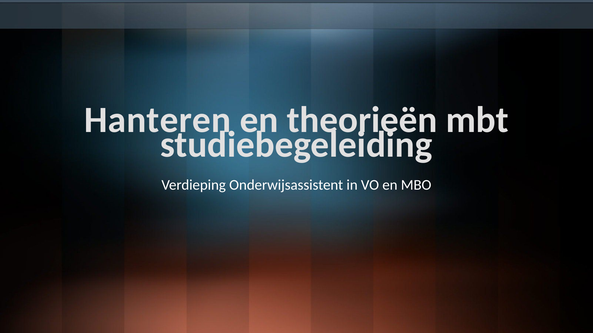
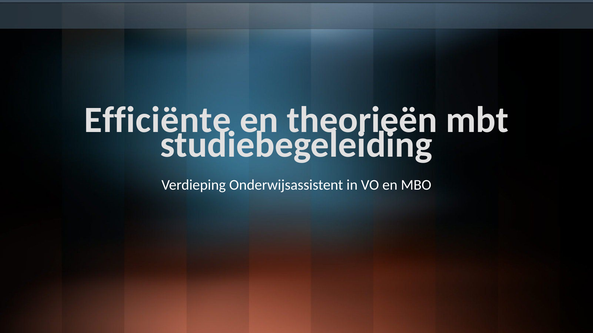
Hanteren: Hanteren -> Efficiënte
